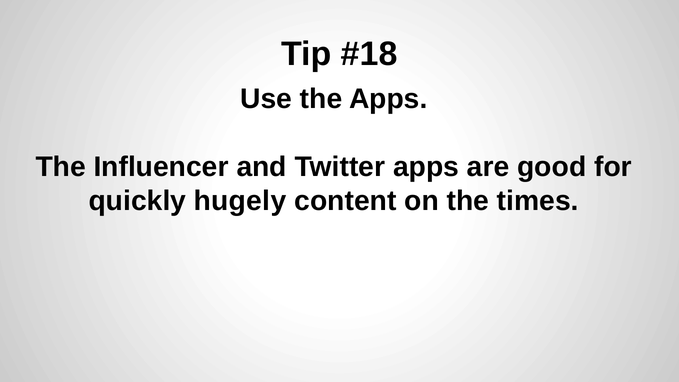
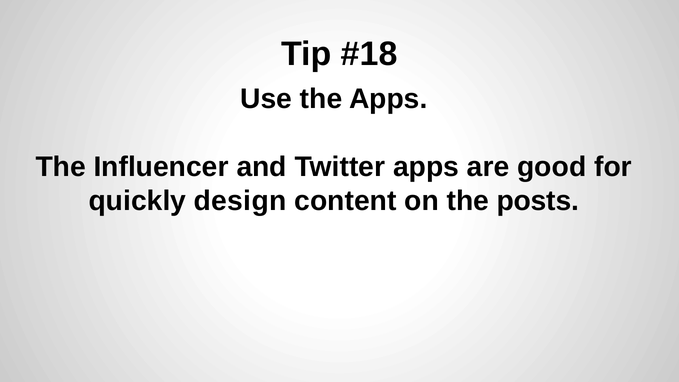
hugely: hugely -> design
times: times -> posts
